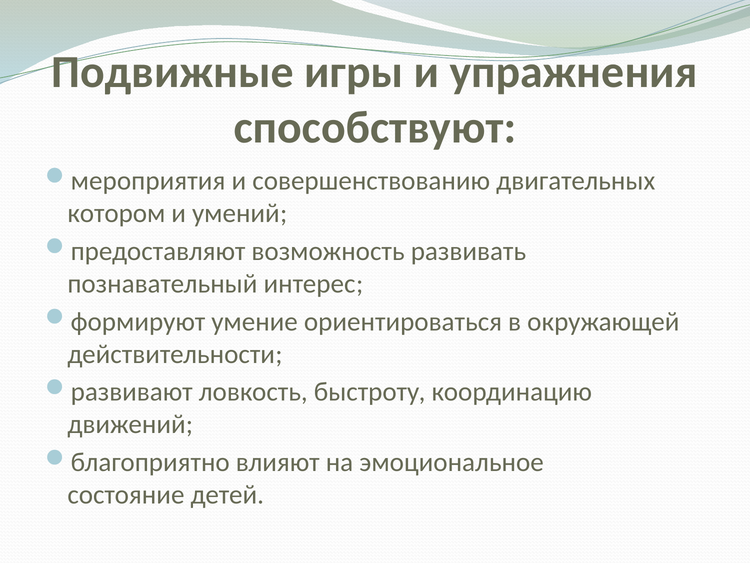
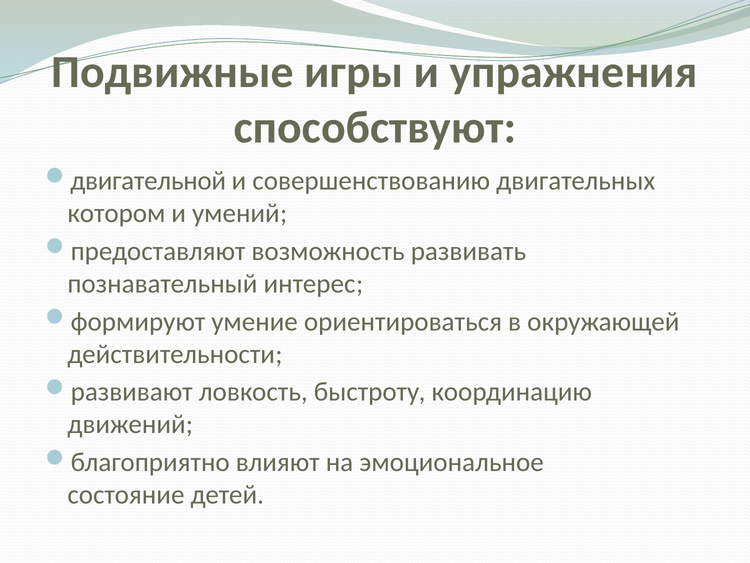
мероприятия: мероприятия -> двигательной
